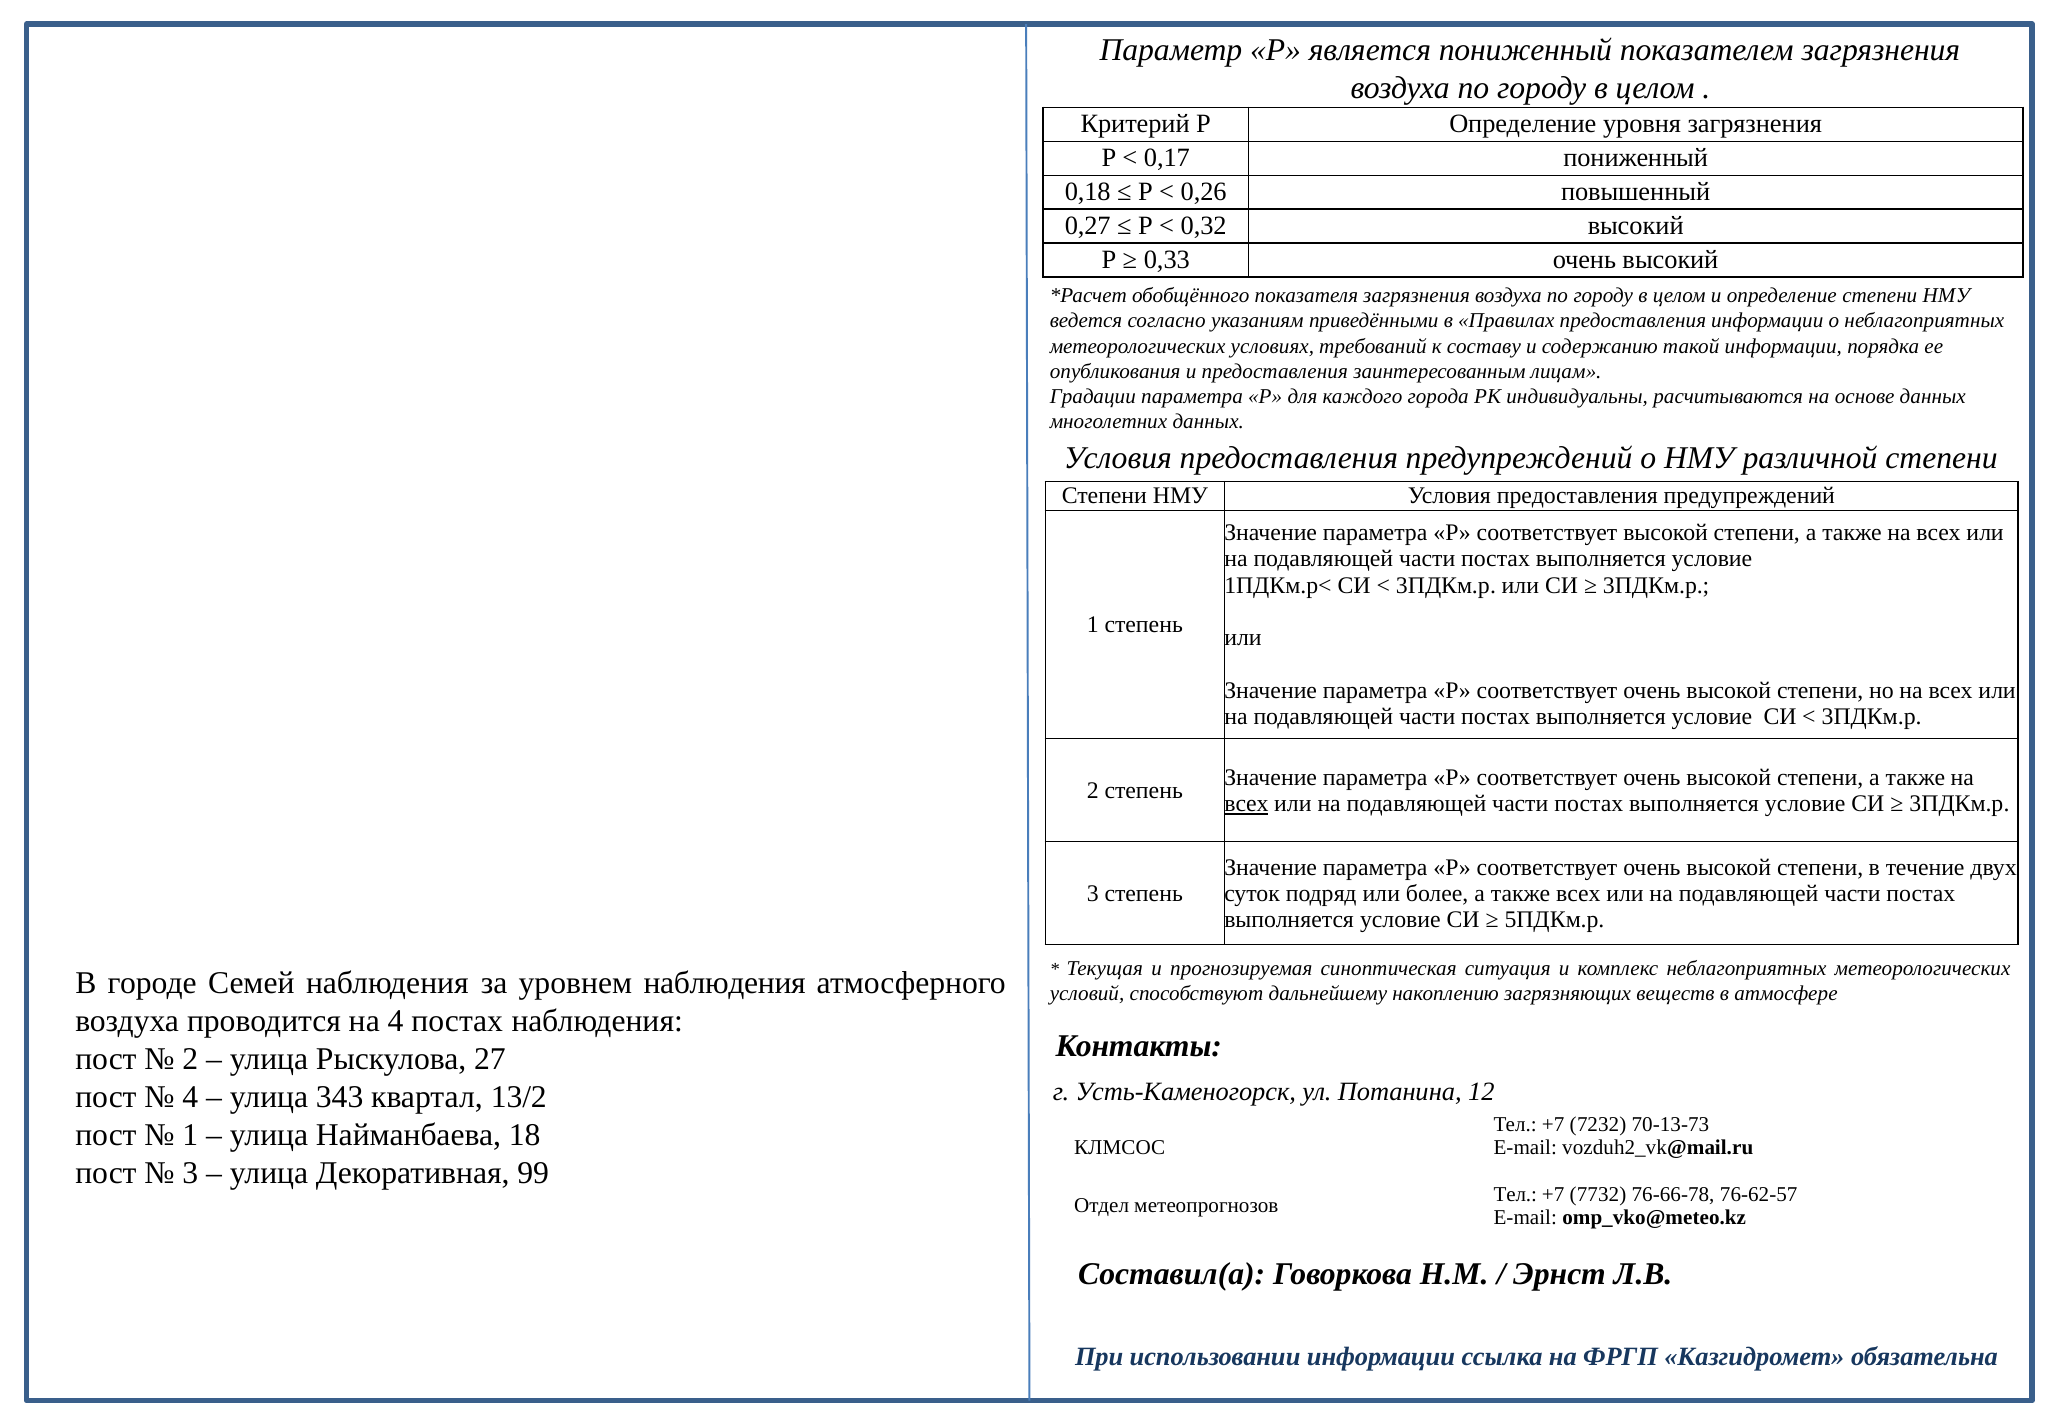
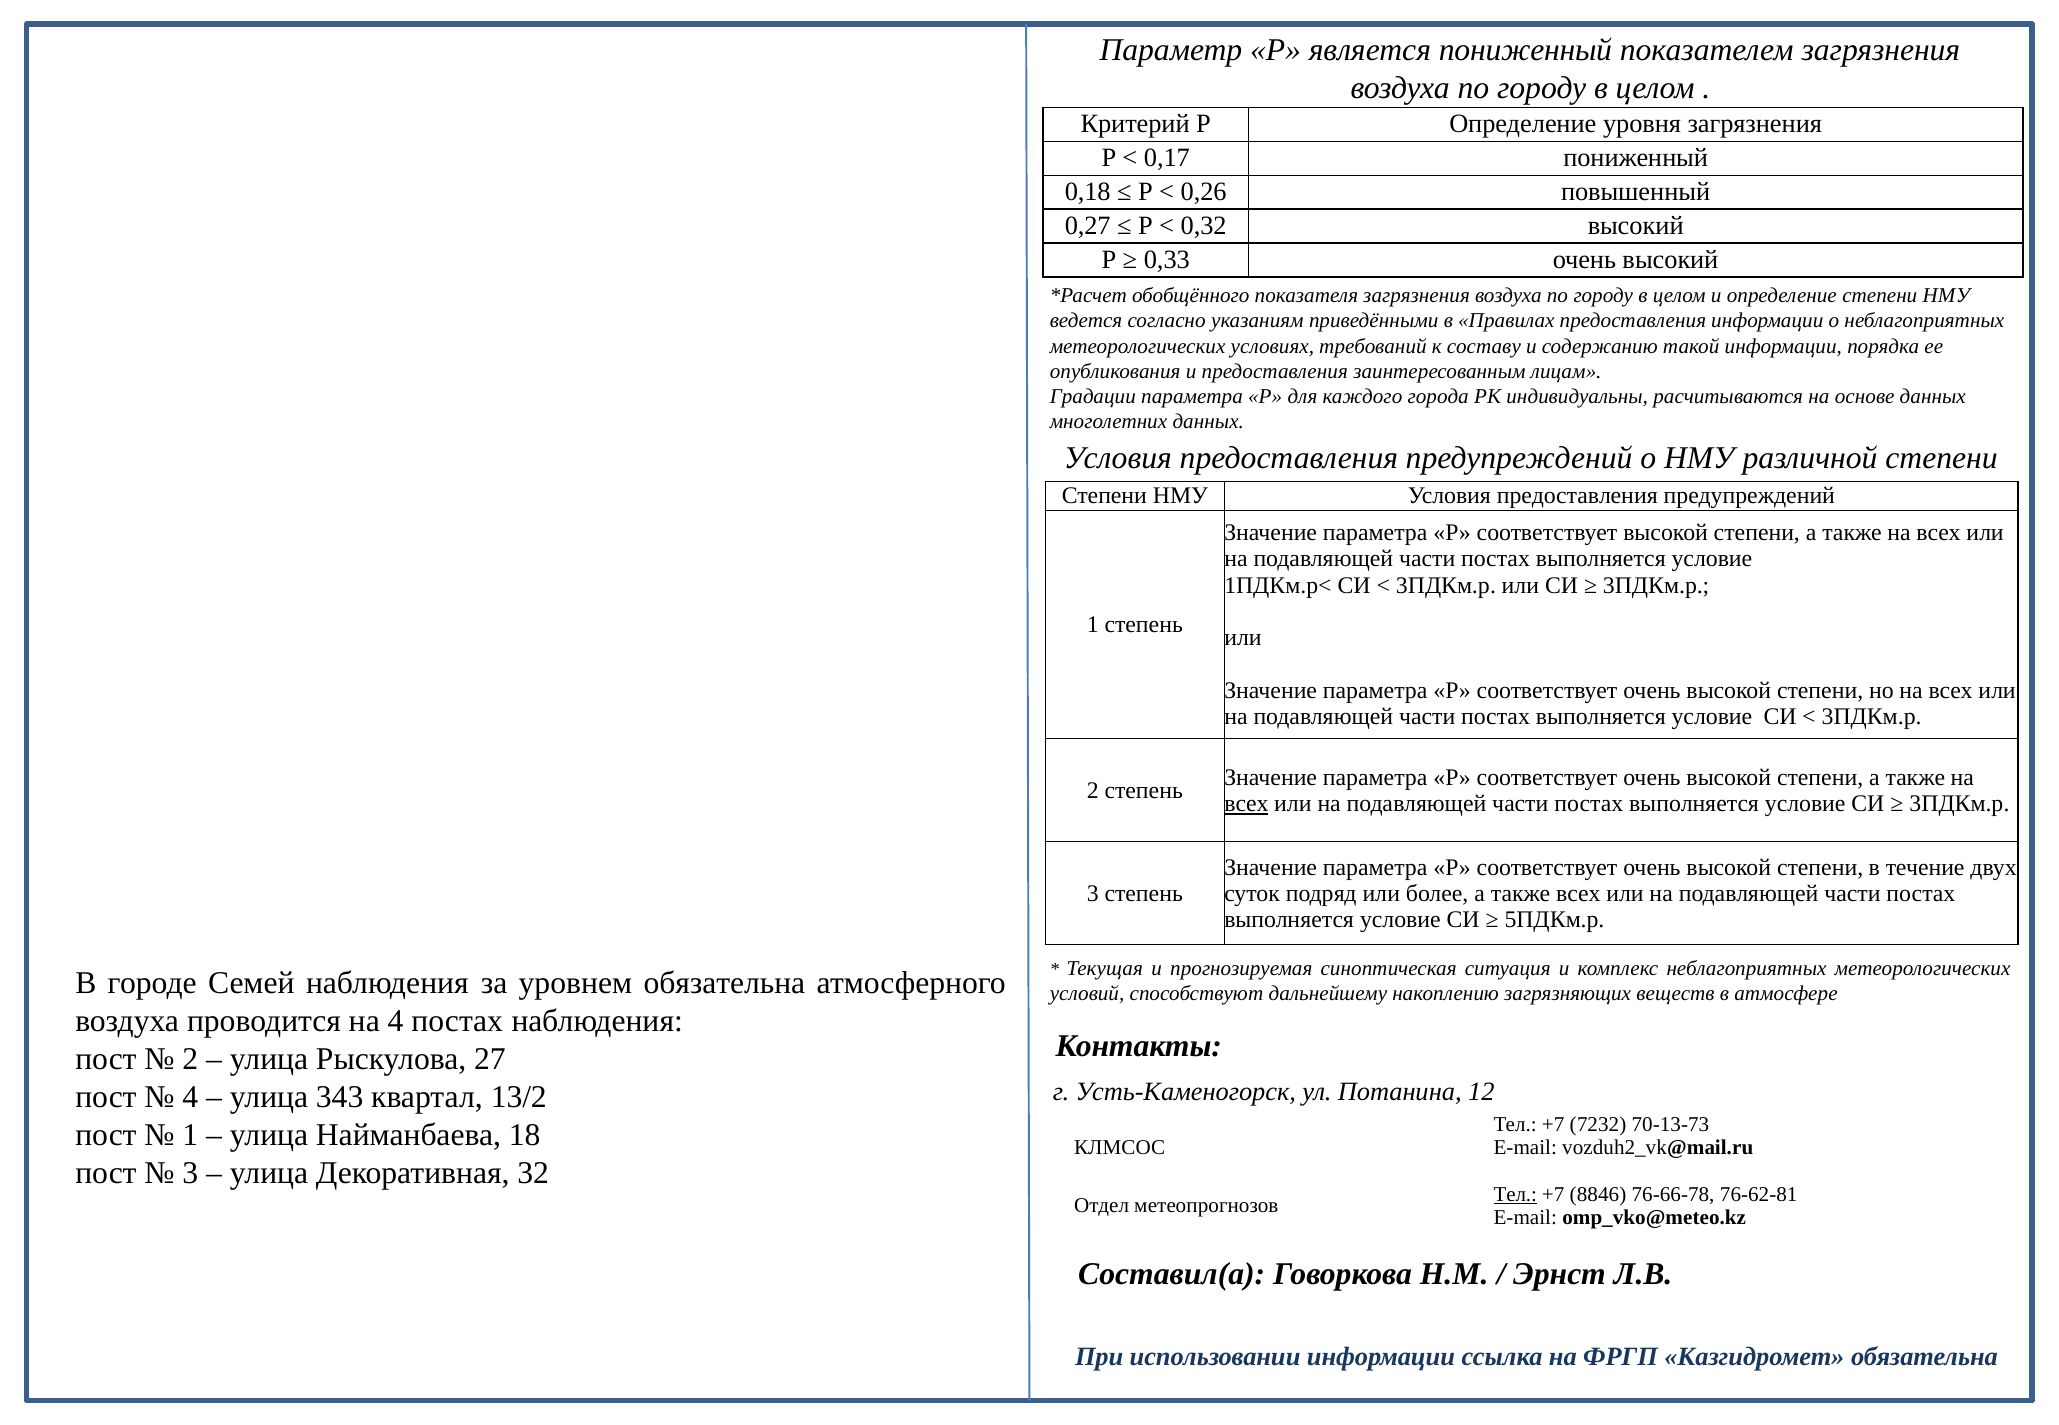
уровнем наблюдения: наблюдения -> обязательна
99: 99 -> 32
Тел at (1515, 1194) underline: none -> present
7732: 7732 -> 8846
76-62-57: 76-62-57 -> 76-62-81
